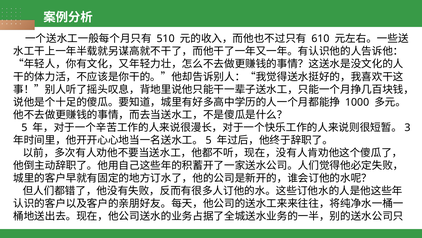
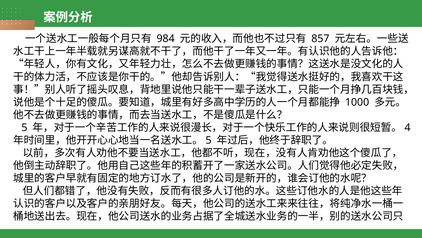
510: 510 -> 984
610: 610 -> 857
3: 3 -> 4
